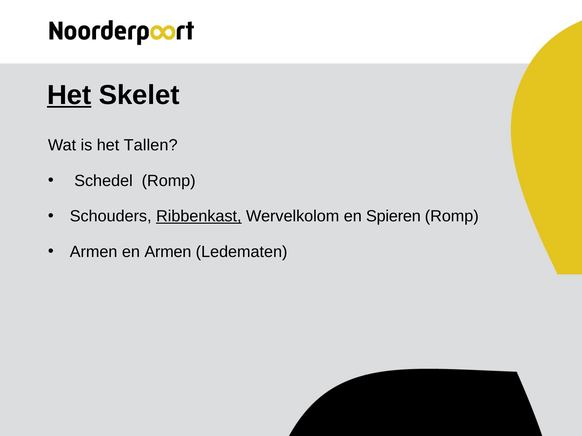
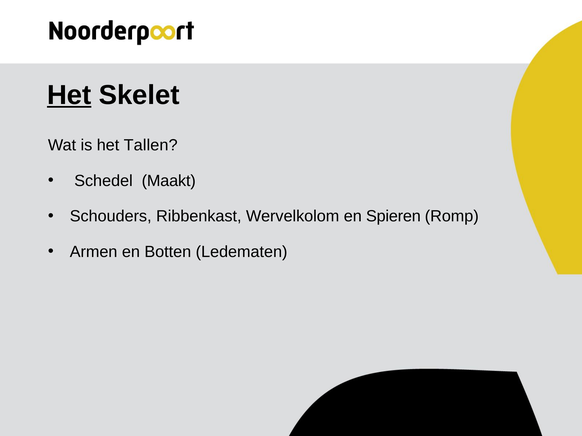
Schedel Romp: Romp -> Maakt
Ribbenkast underline: present -> none
en Armen: Armen -> Botten
